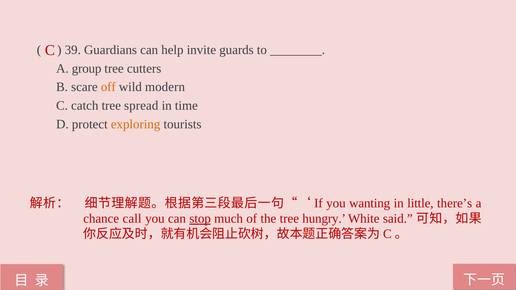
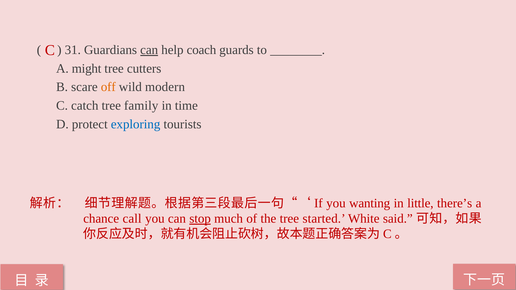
39: 39 -> 31
can at (149, 50) underline: none -> present
invite: invite -> coach
group: group -> might
spread: spread -> family
exploring colour: orange -> blue
hungry: hungry -> started
